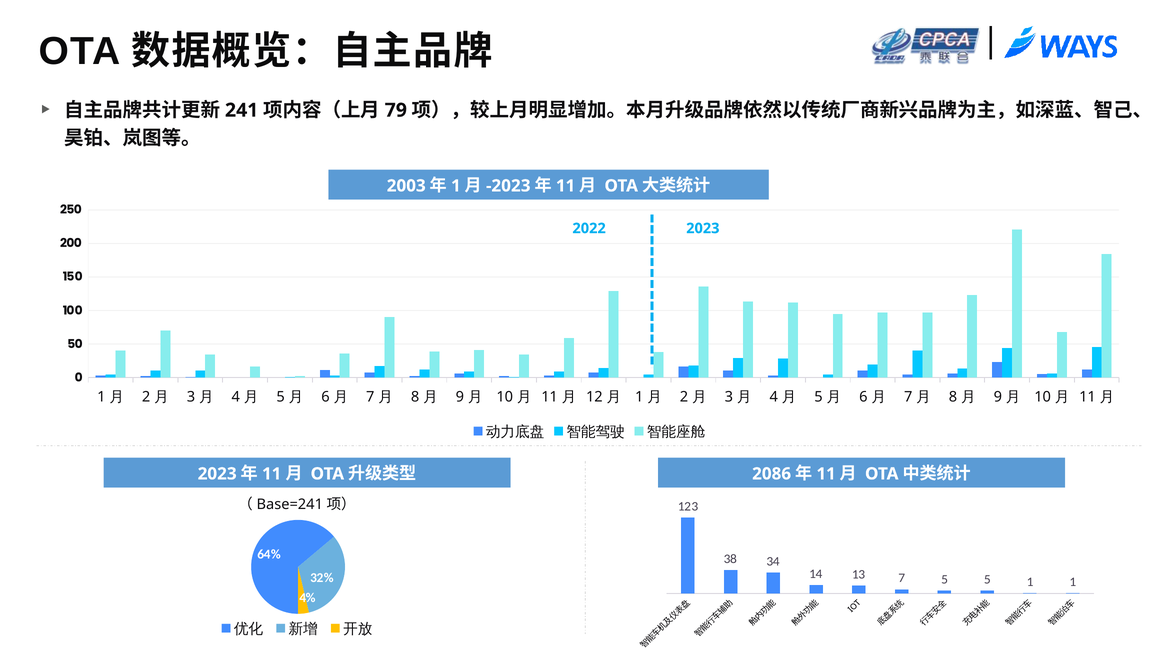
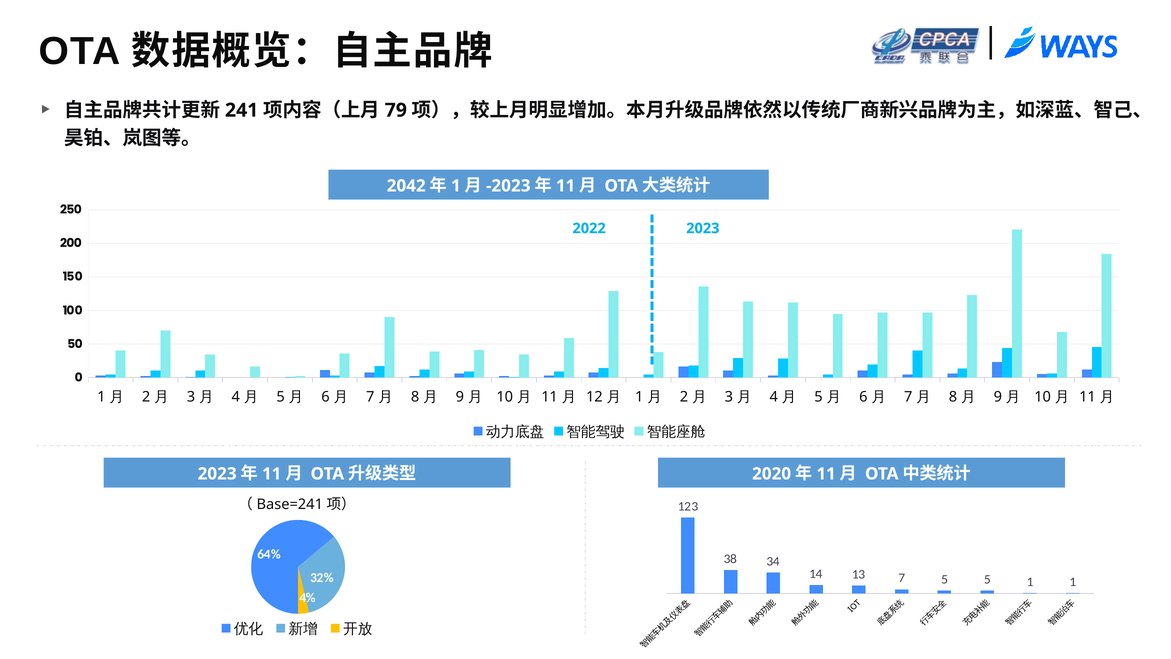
2003: 2003 -> 2042
2086: 2086 -> 2020
